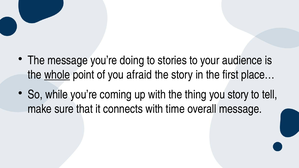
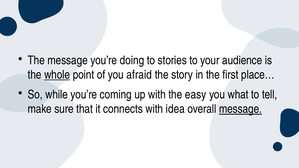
thing: thing -> easy
you story: story -> what
time: time -> idea
message at (240, 109) underline: none -> present
